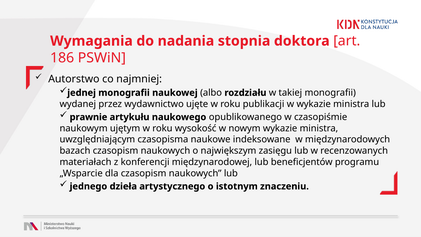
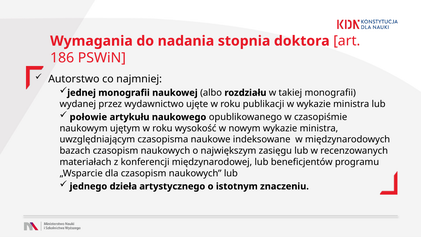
prawnie: prawnie -> połowie
